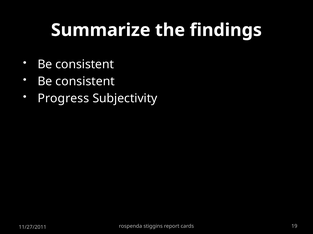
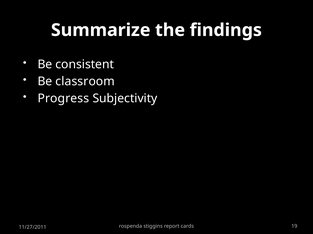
consistent at (85, 82): consistent -> classroom
